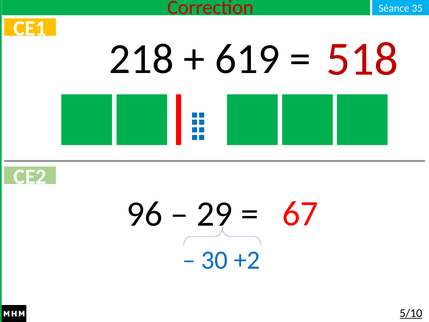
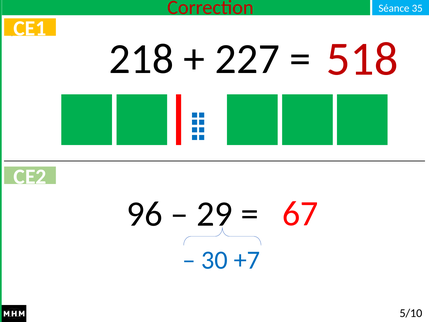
619: 619 -> 227
+2: +2 -> +7
5/10 underline: present -> none
